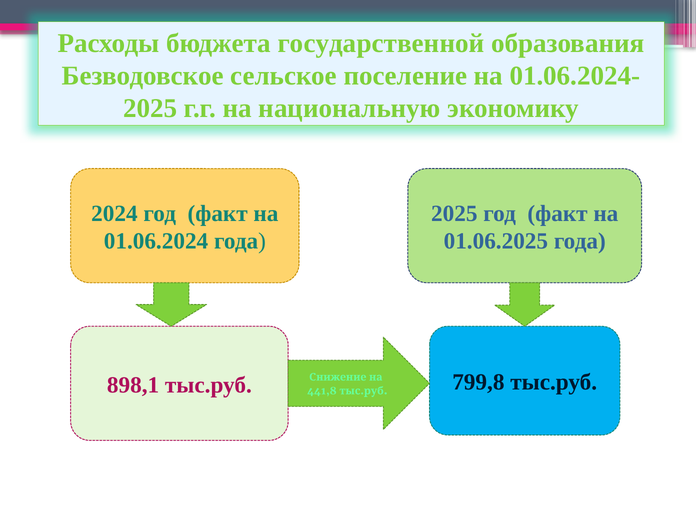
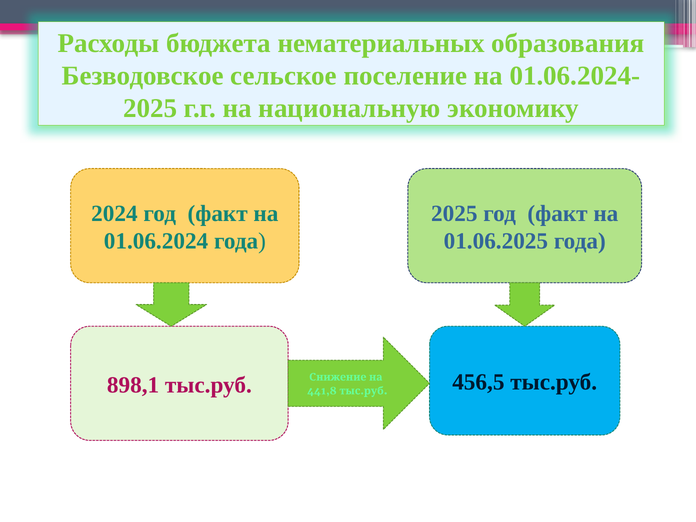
государственной: государственной -> нематериальных
799,8: 799,8 -> 456,5
